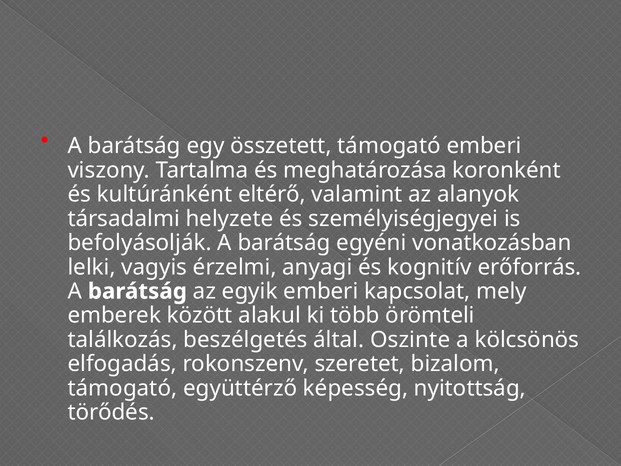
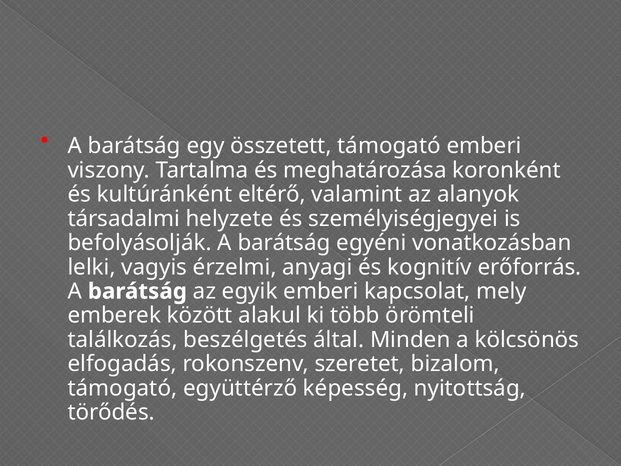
Oszinte: Oszinte -> Minden
